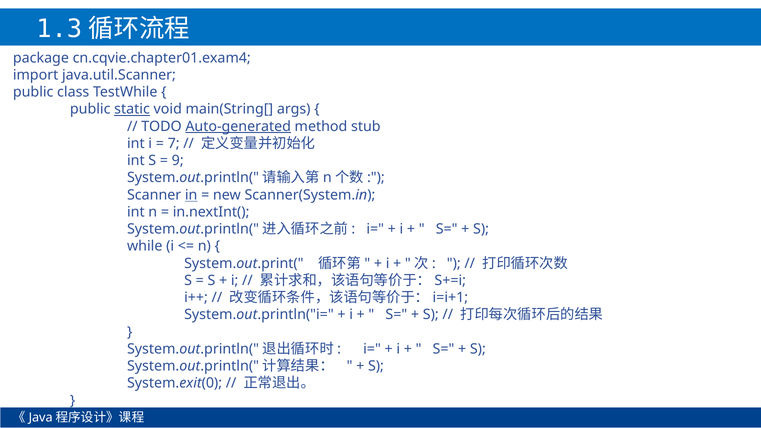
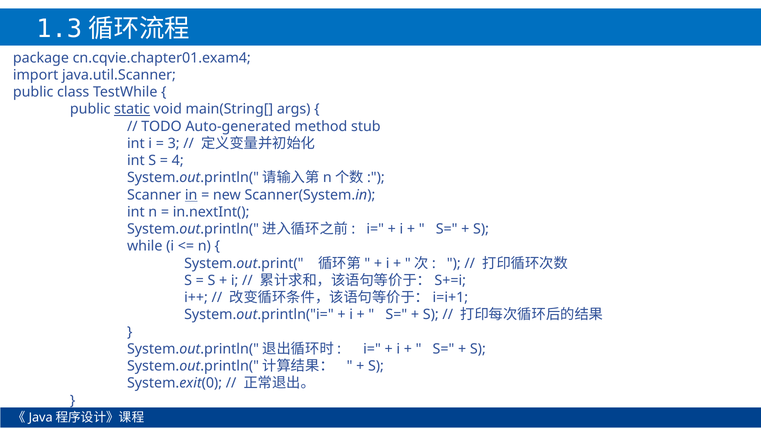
Auto-generated underline: present -> none
7: 7 -> 3
9: 9 -> 4
